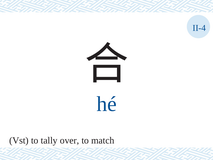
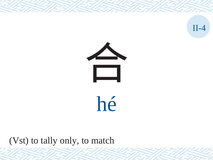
over: over -> only
